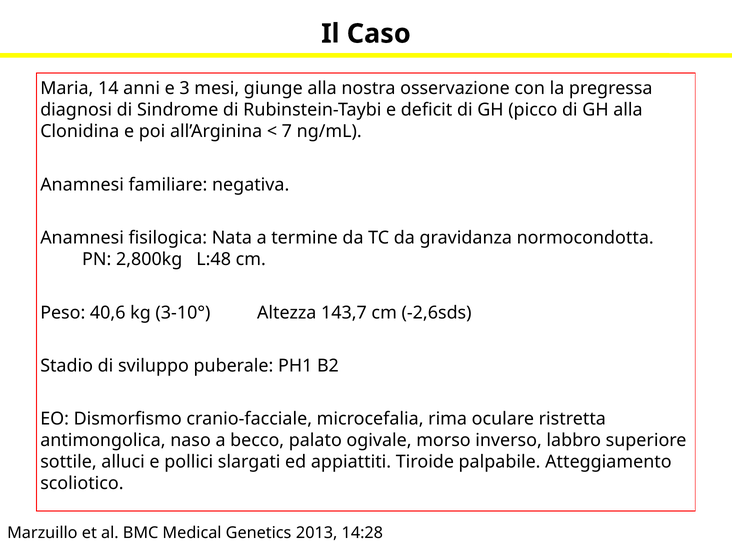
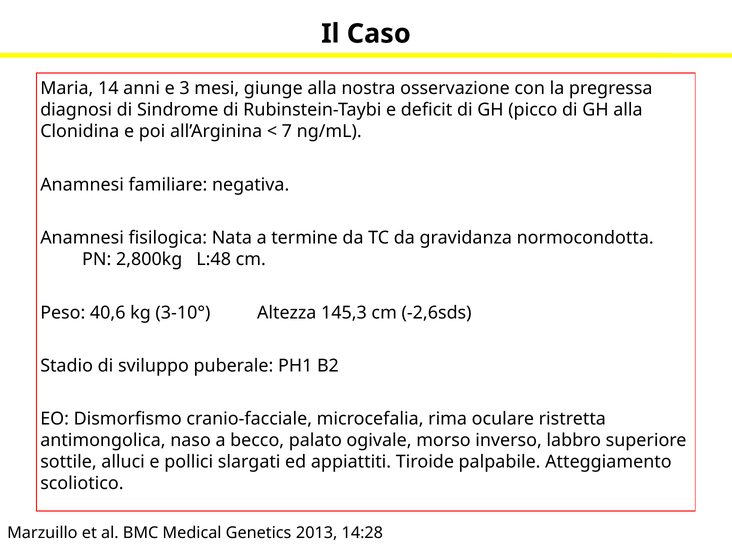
143,7: 143,7 -> 145,3
